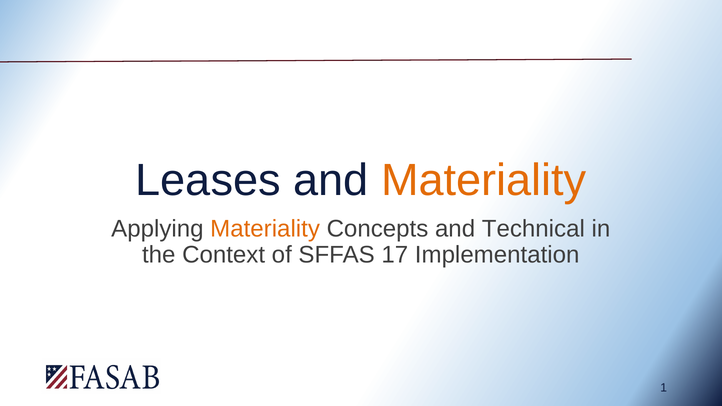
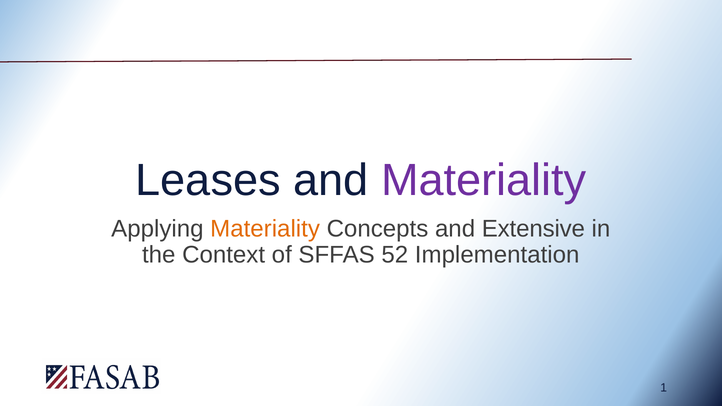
Materiality at (484, 180) colour: orange -> purple
Technical: Technical -> Extensive
17: 17 -> 52
